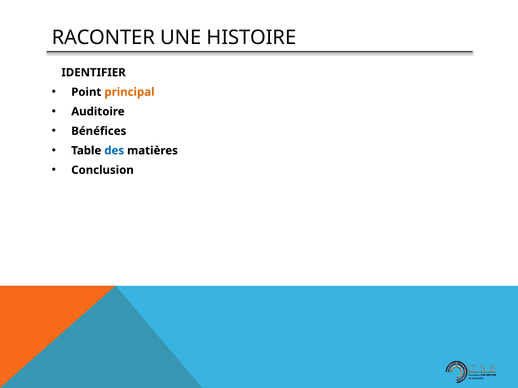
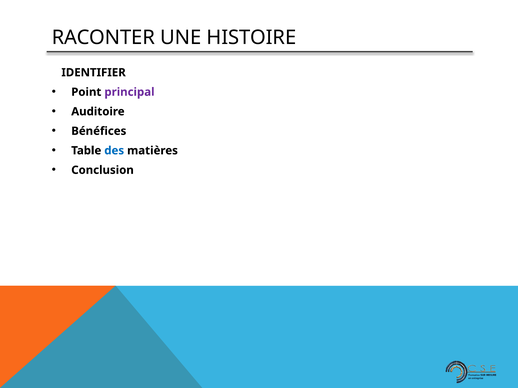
principal colour: orange -> purple
